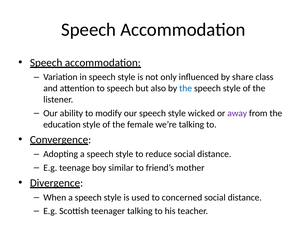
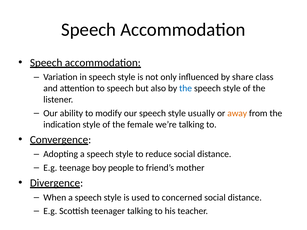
wicked: wicked -> usually
away colour: purple -> orange
education: education -> indication
similar: similar -> people
